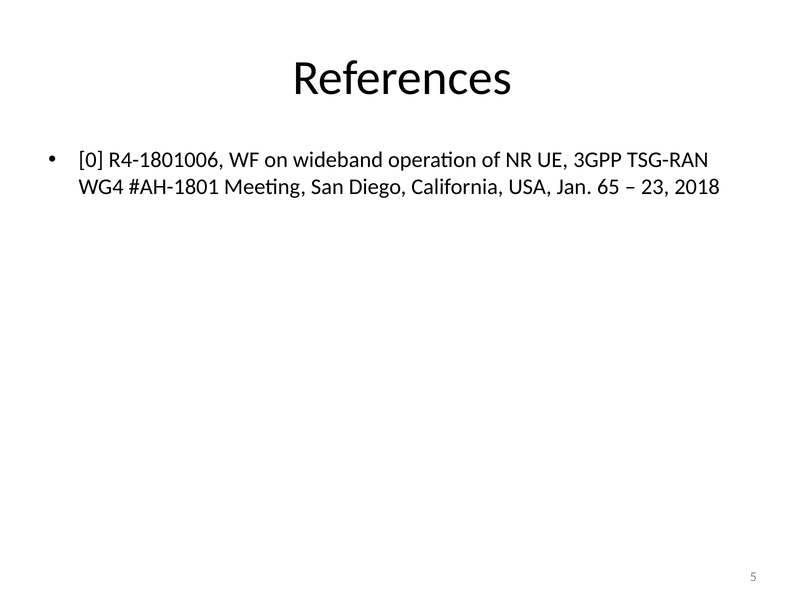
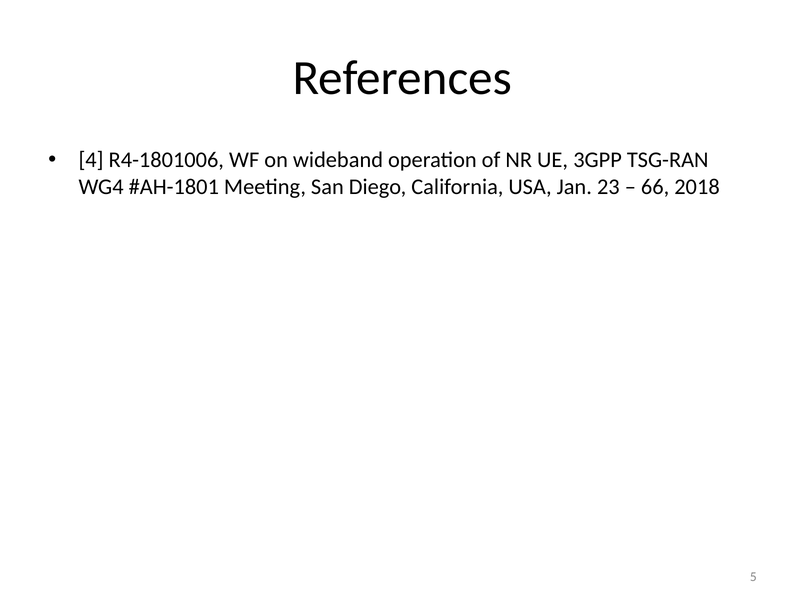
0: 0 -> 4
65: 65 -> 23
23: 23 -> 66
